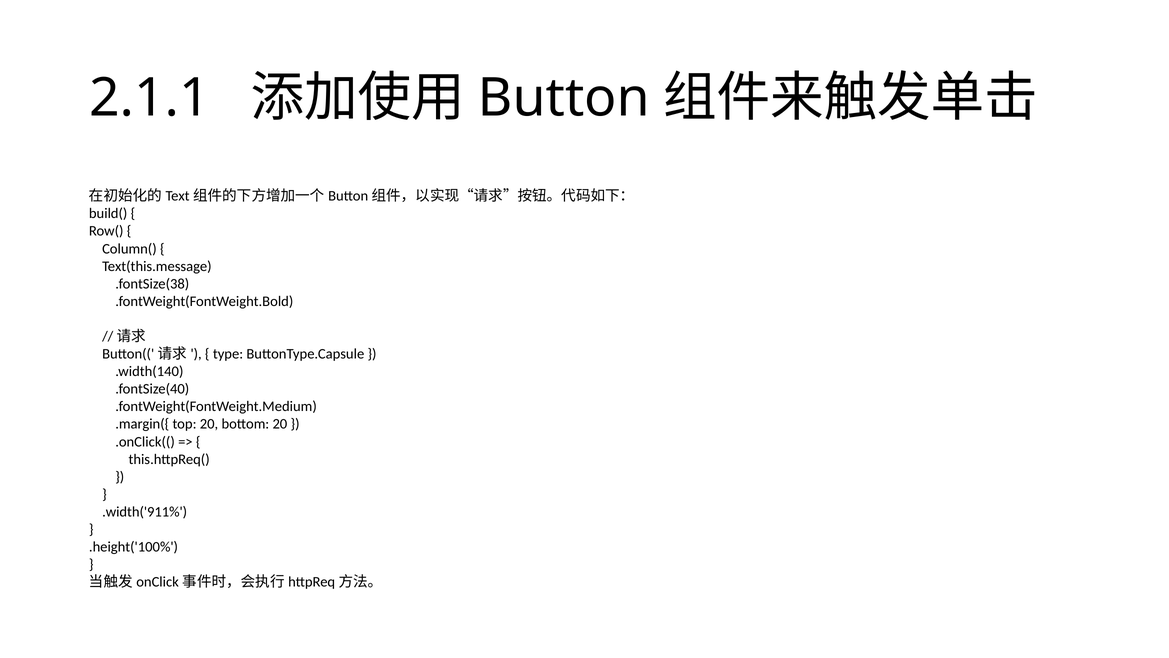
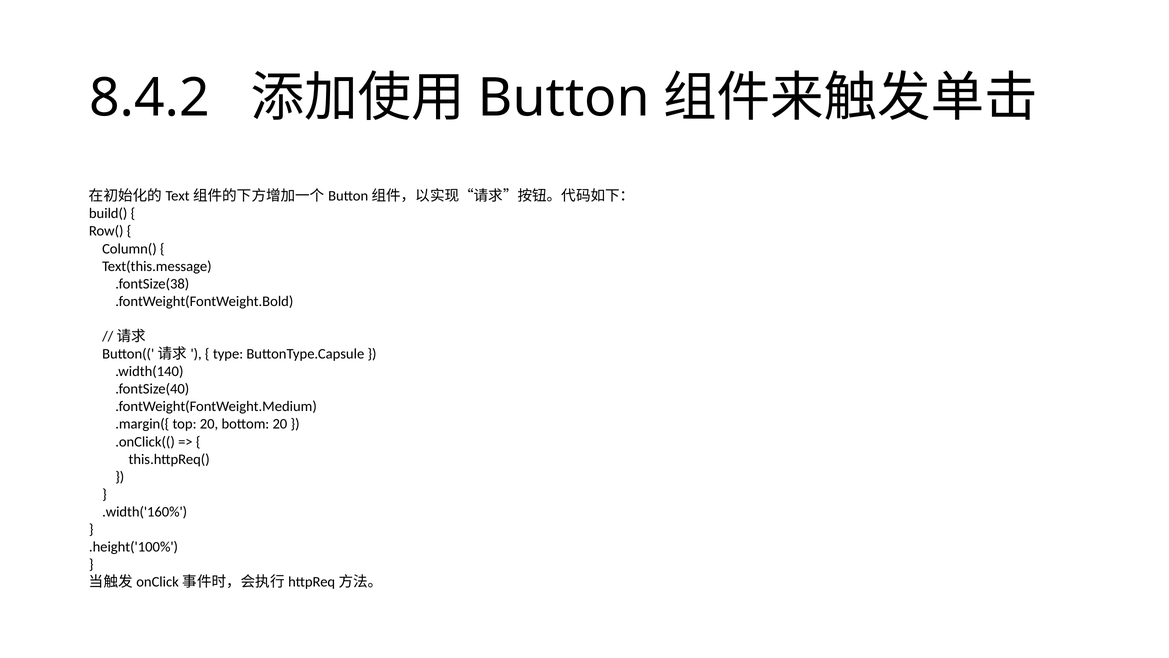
2.1.1: 2.1.1 -> 8.4.2
.width('911%: .width('911% -> .width('160%
